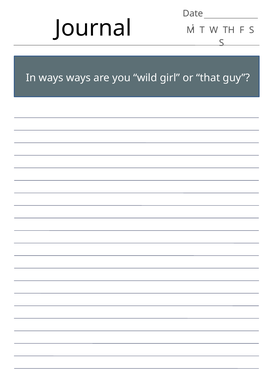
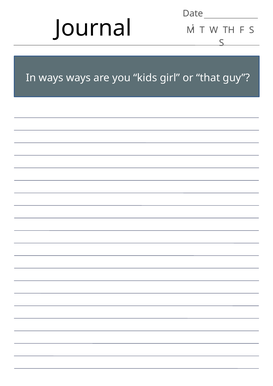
wild: wild -> kids
